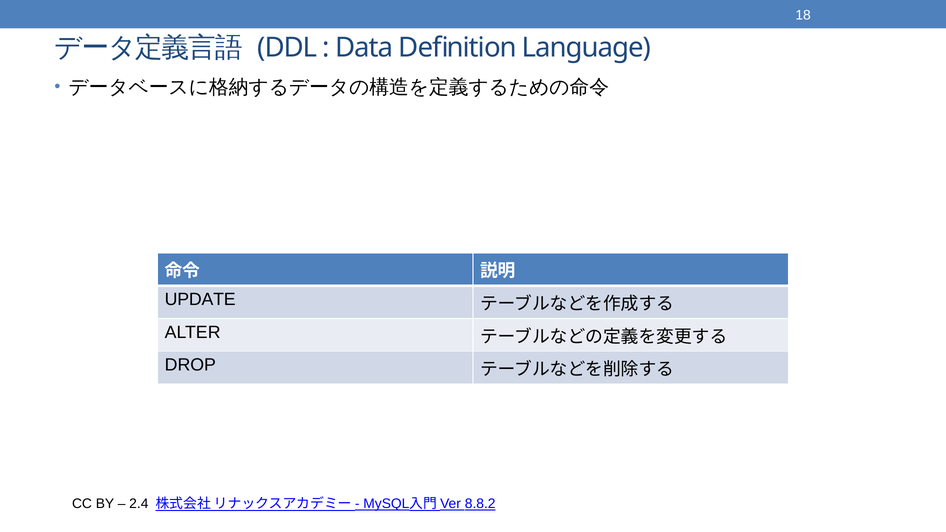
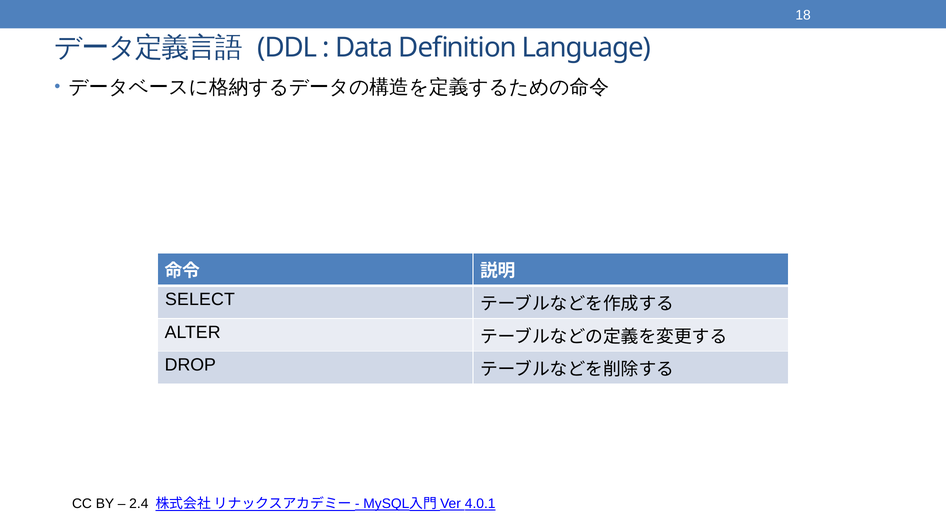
UPDATE: UPDATE -> SELECT
8.8.2: 8.8.2 -> 4.0.1
